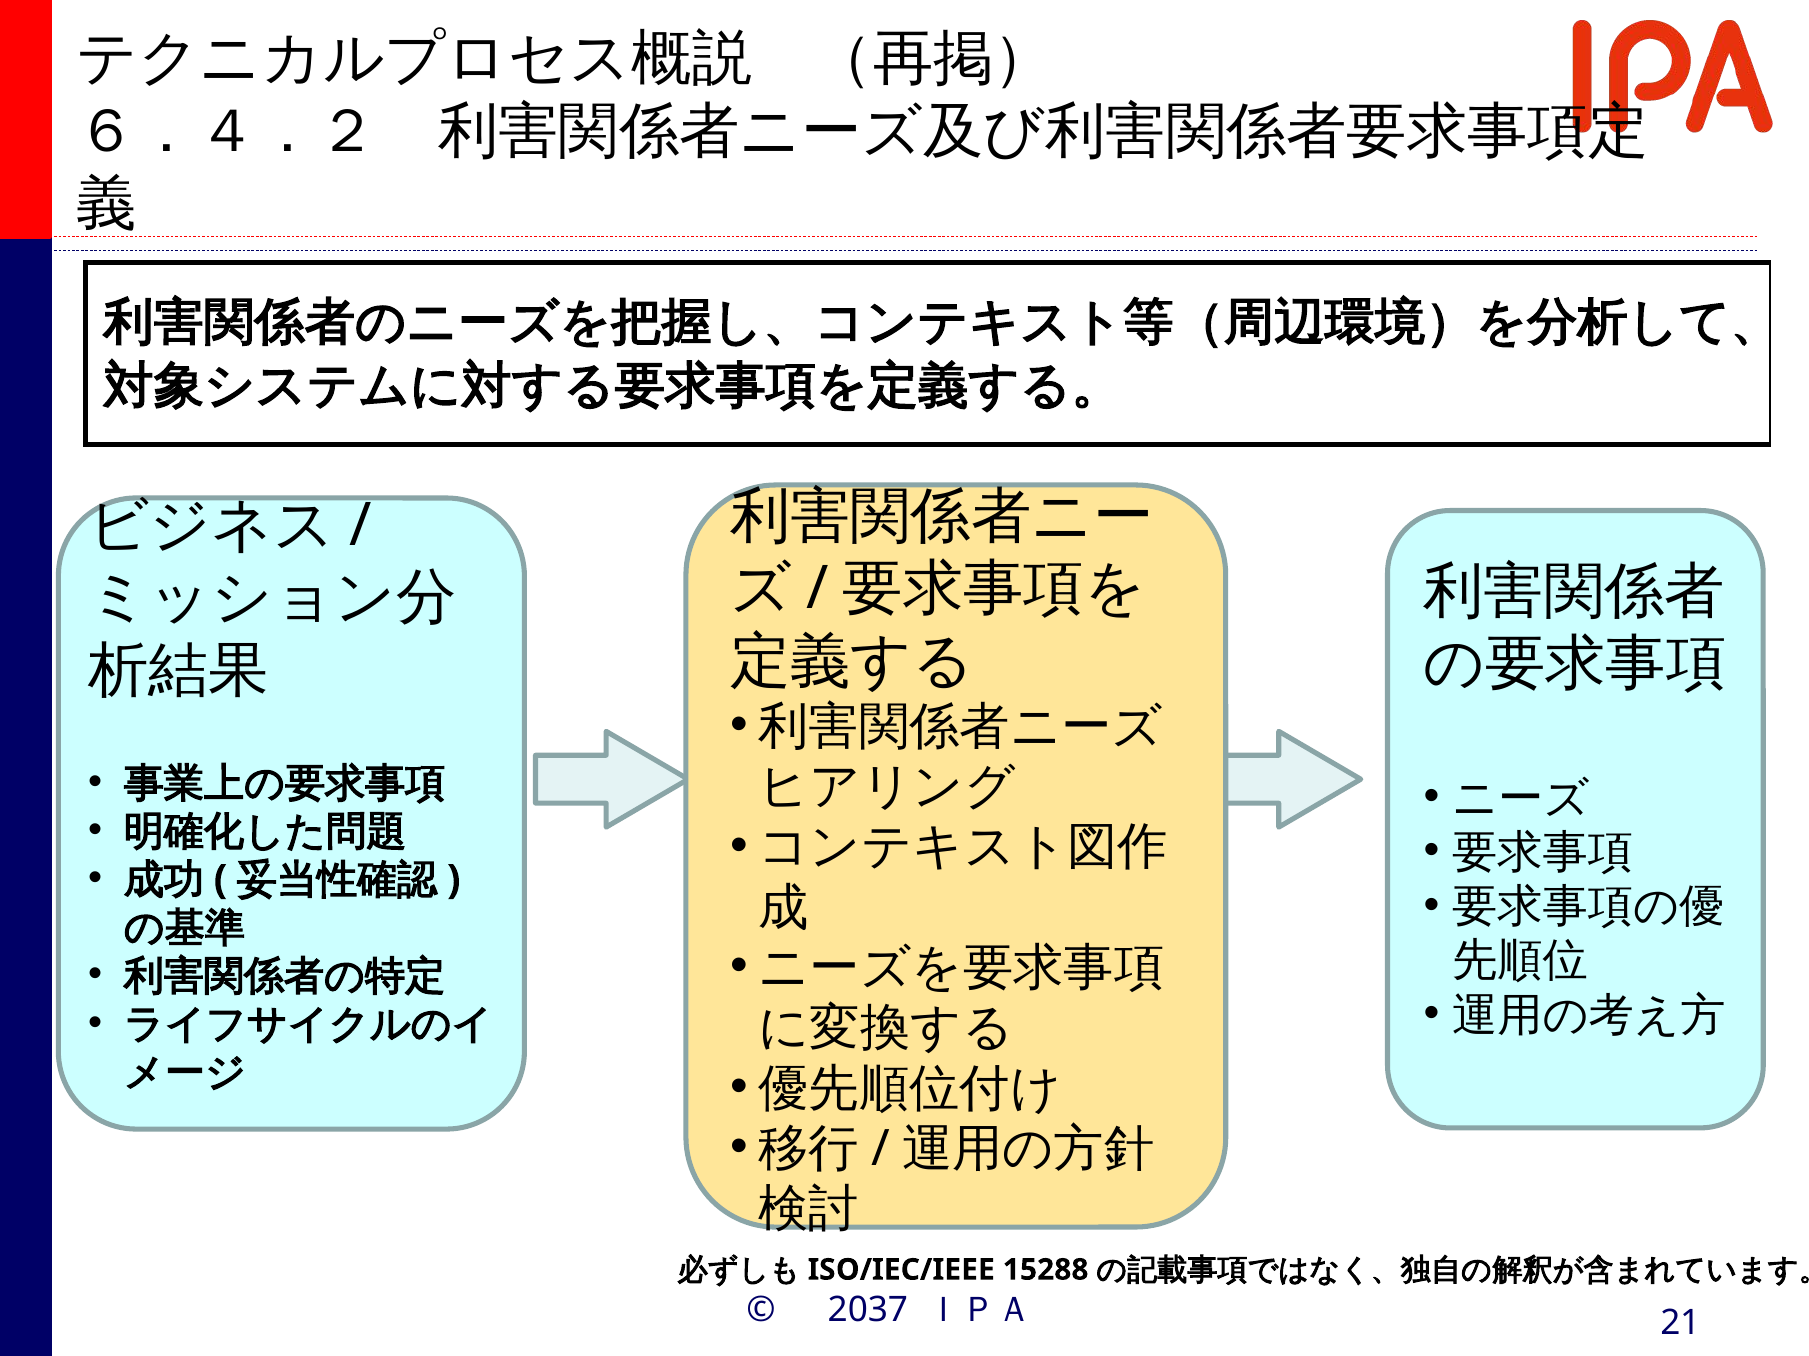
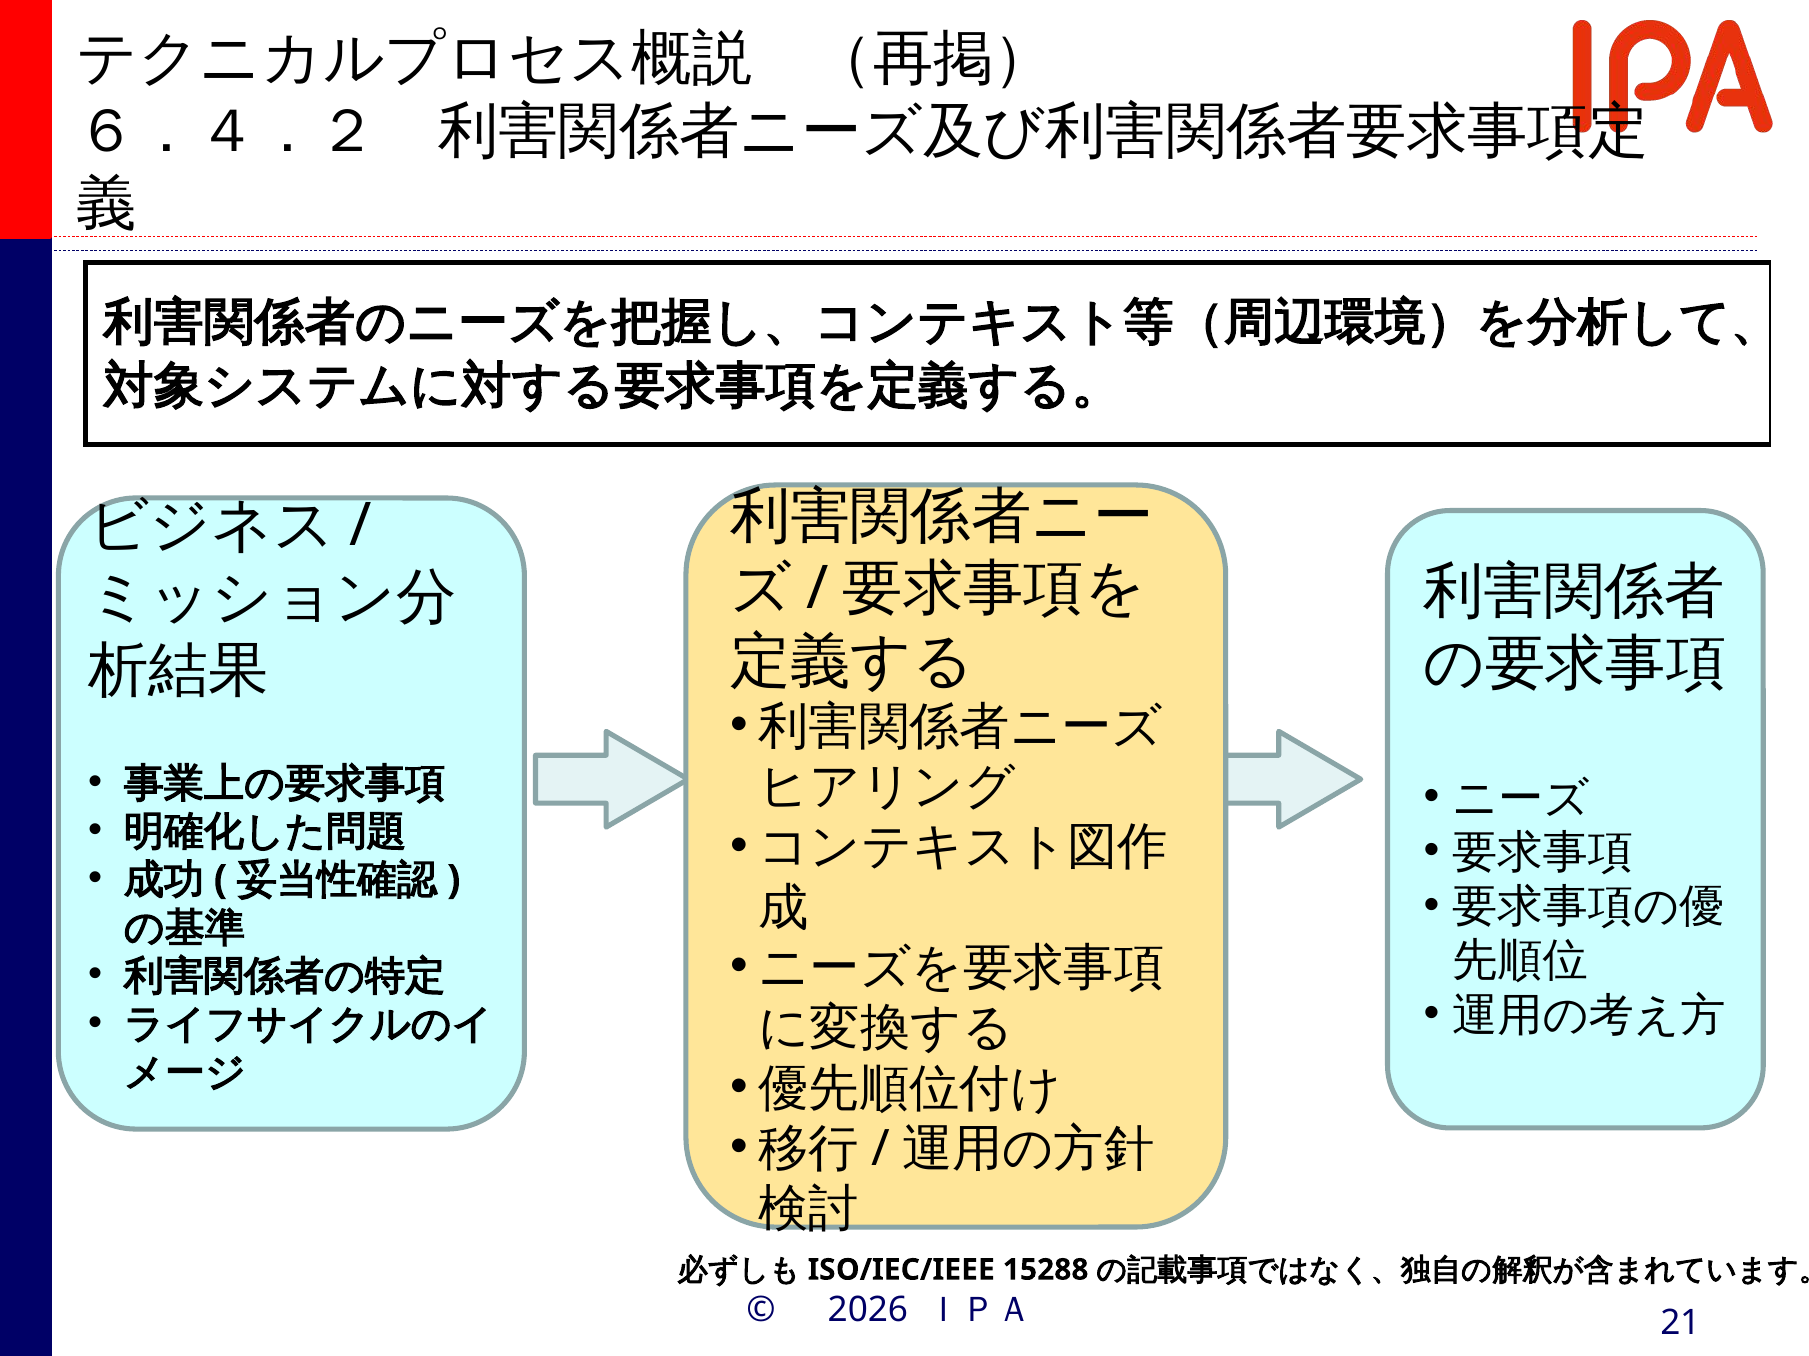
2037: 2037 -> 2026
